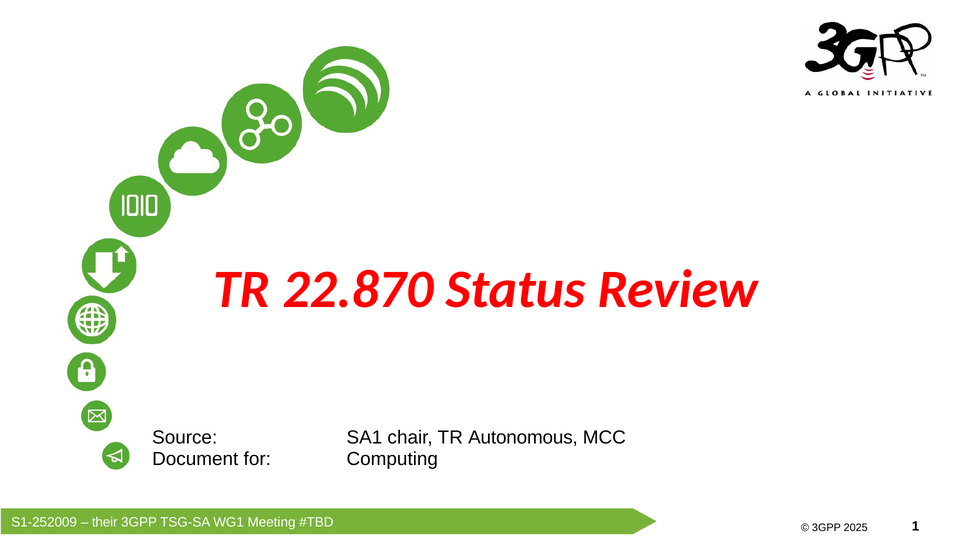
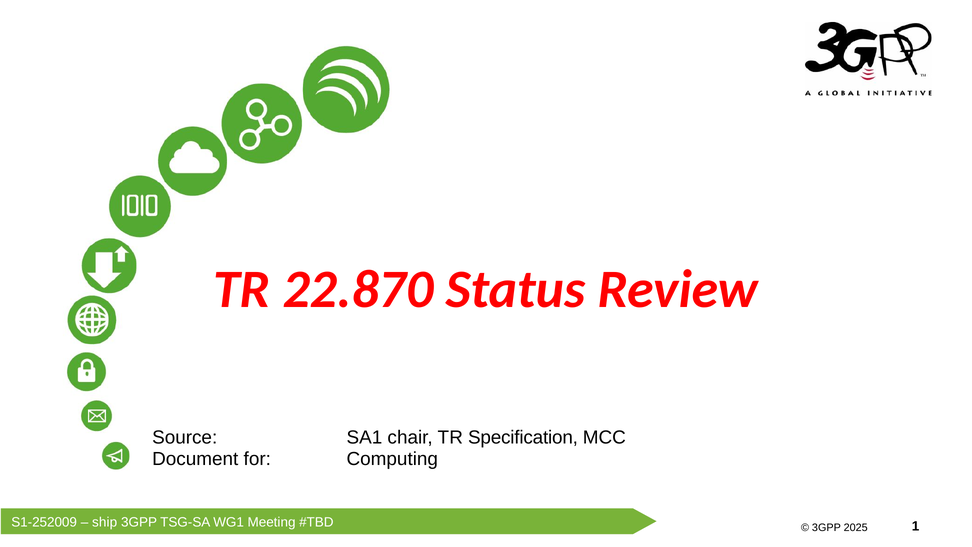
Autonomous: Autonomous -> Specification
their: their -> ship
